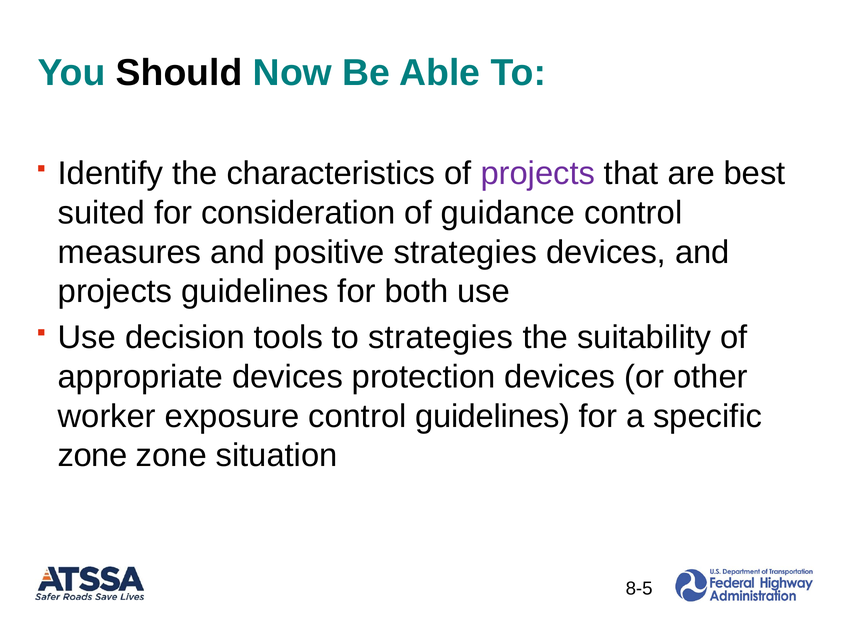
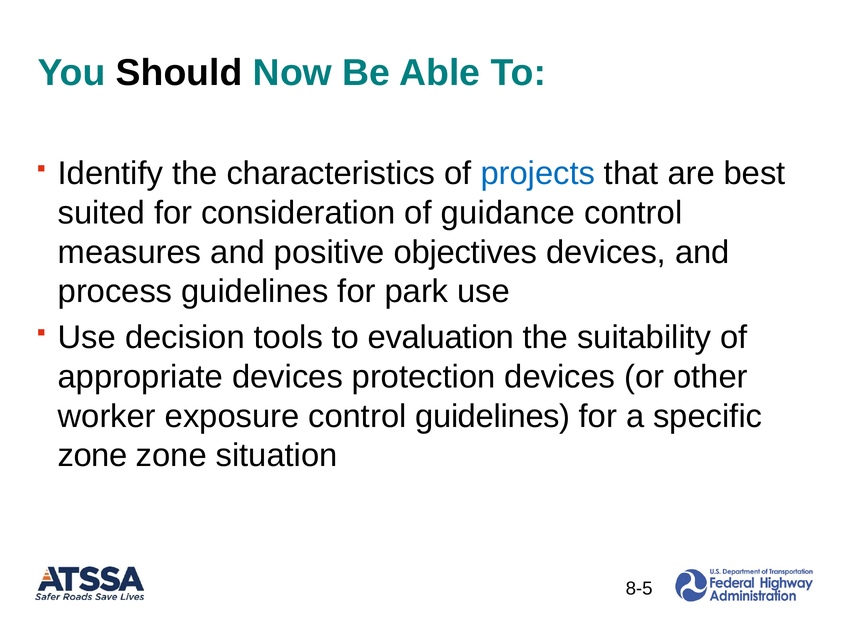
projects at (538, 174) colour: purple -> blue
positive strategies: strategies -> objectives
projects at (115, 291): projects -> process
both: both -> park
to strategies: strategies -> evaluation
